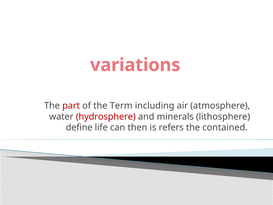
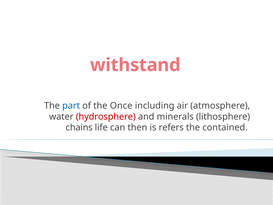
variations: variations -> withstand
part colour: red -> blue
Term: Term -> Once
define: define -> chains
